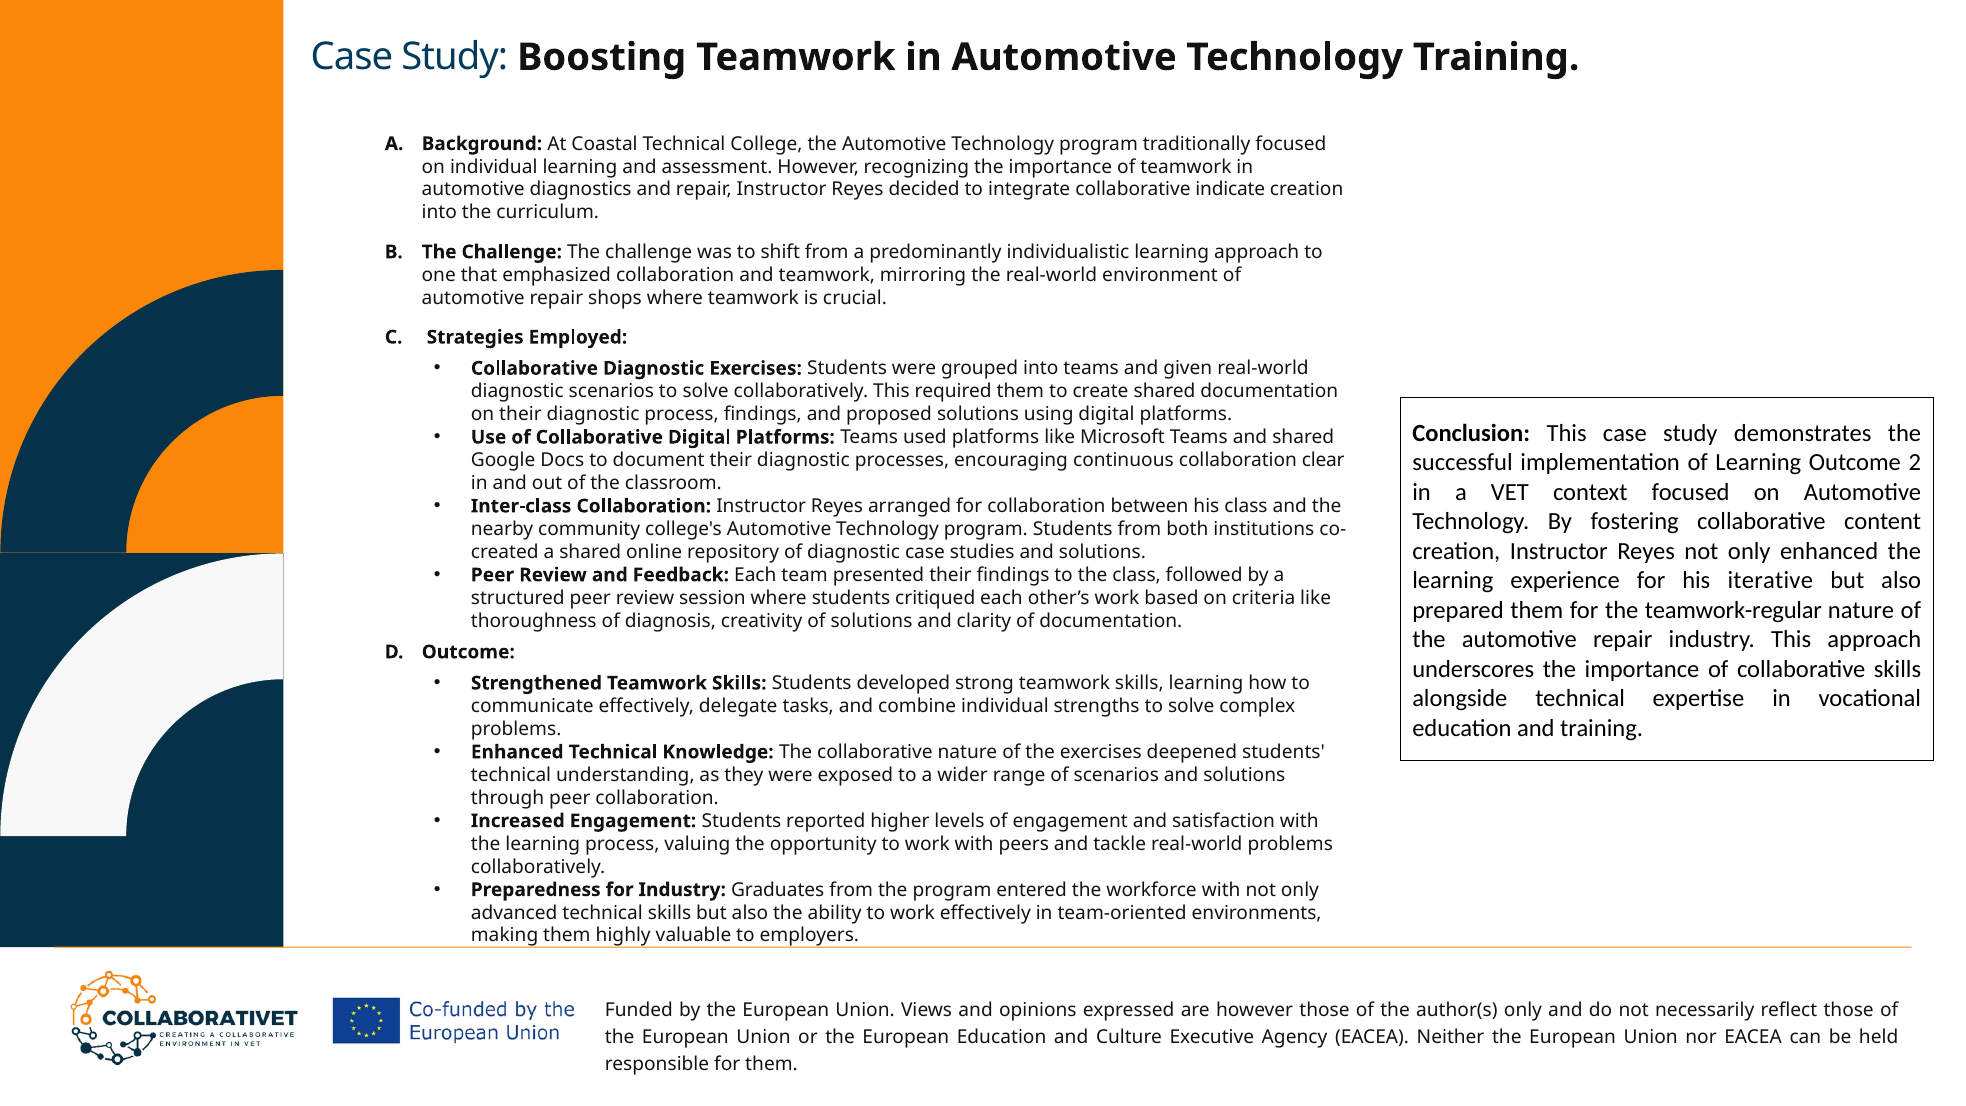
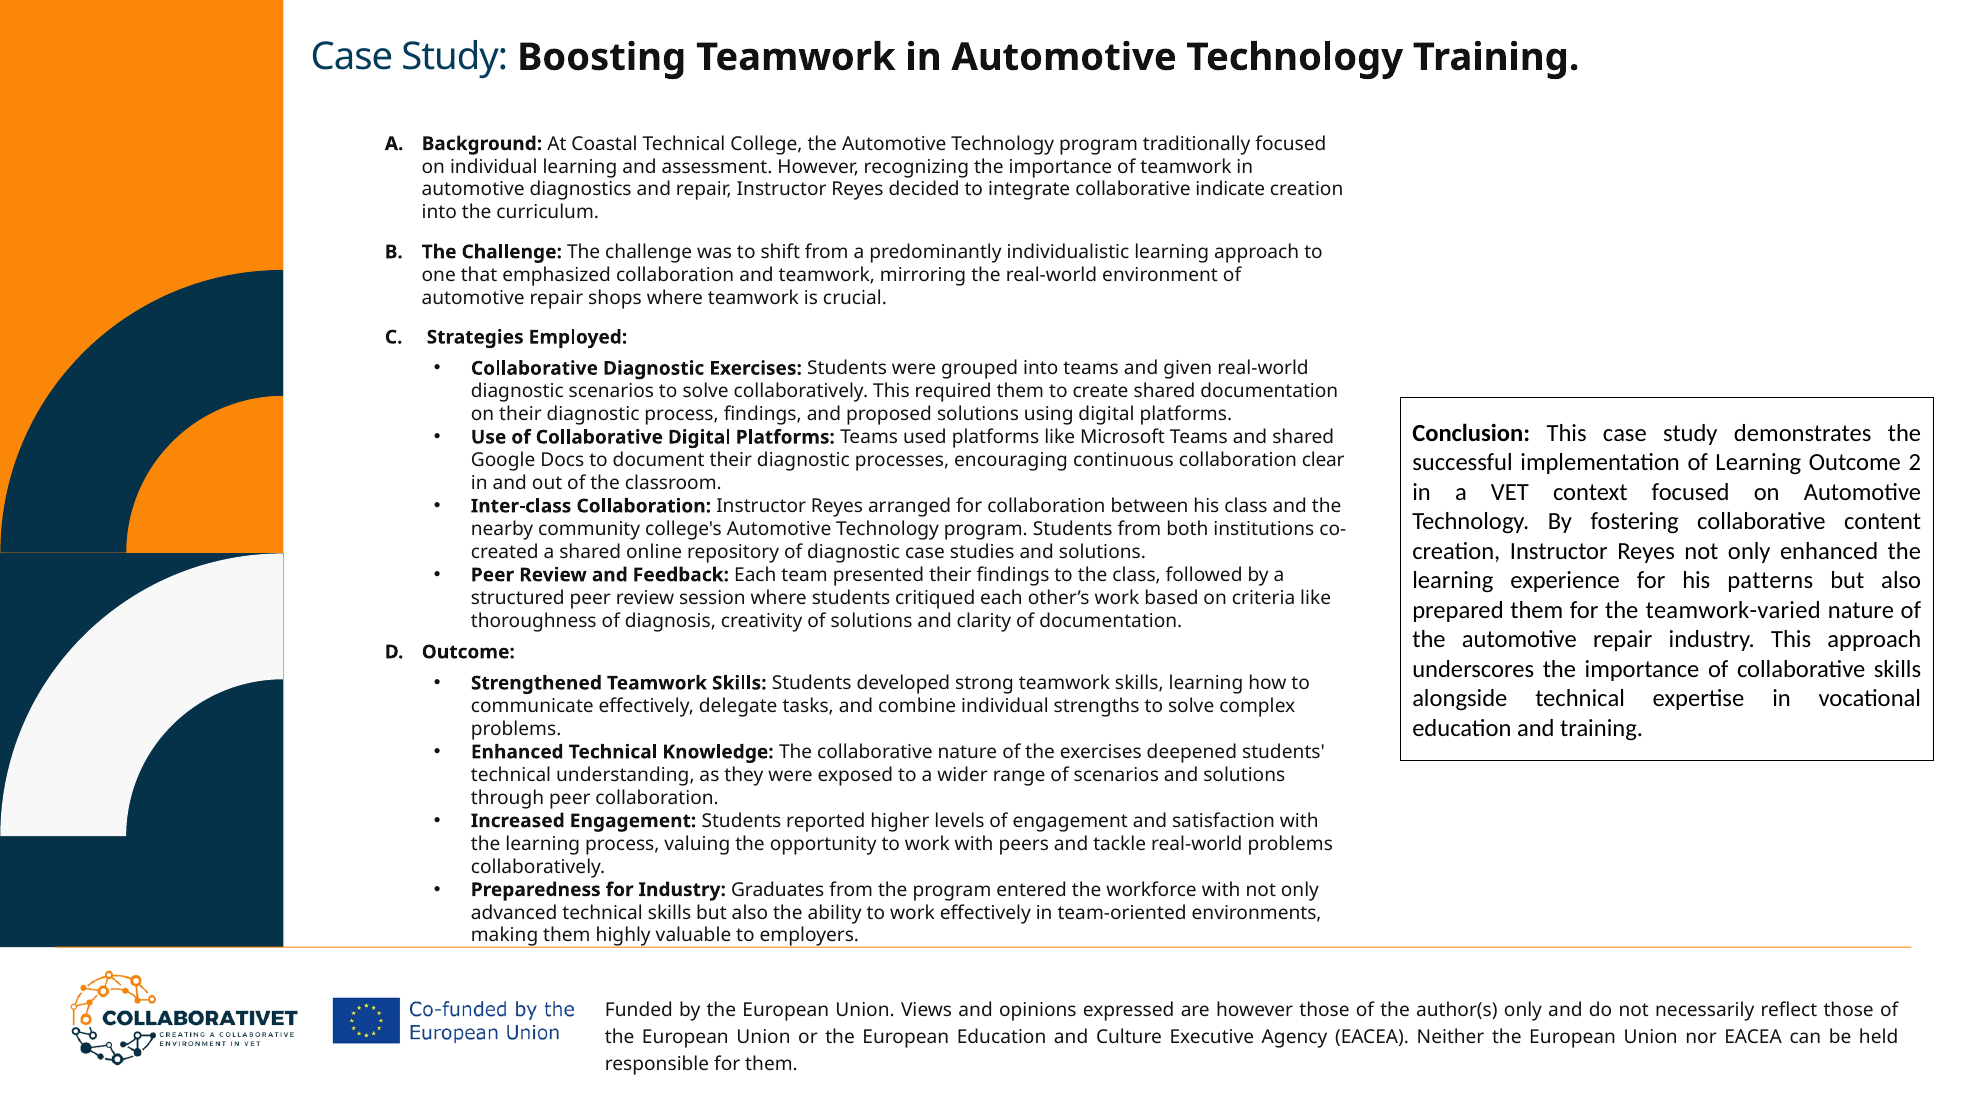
iterative: iterative -> patterns
teamwork-regular: teamwork-regular -> teamwork-varied
